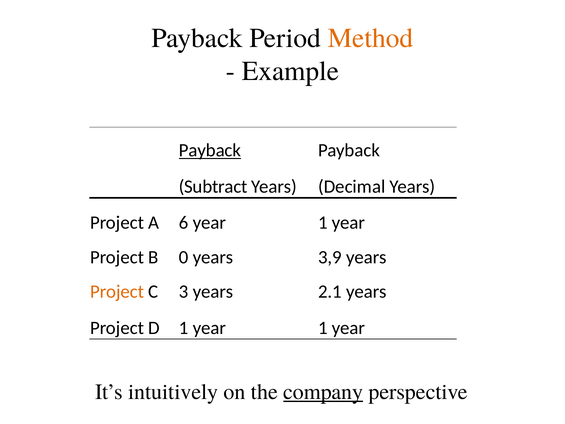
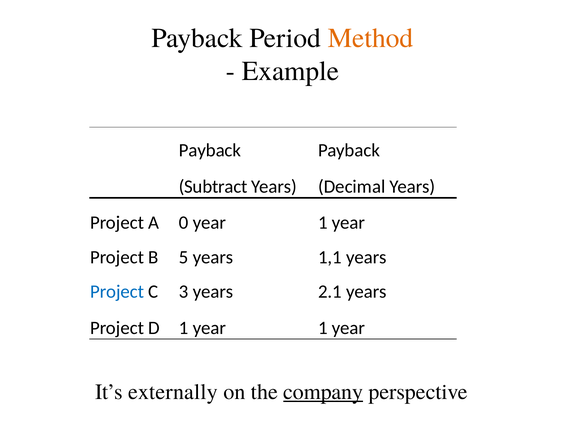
Payback at (210, 150) underline: present -> none
6: 6 -> 0
0: 0 -> 5
3,9: 3,9 -> 1,1
Project at (117, 291) colour: orange -> blue
intuitively: intuitively -> externally
